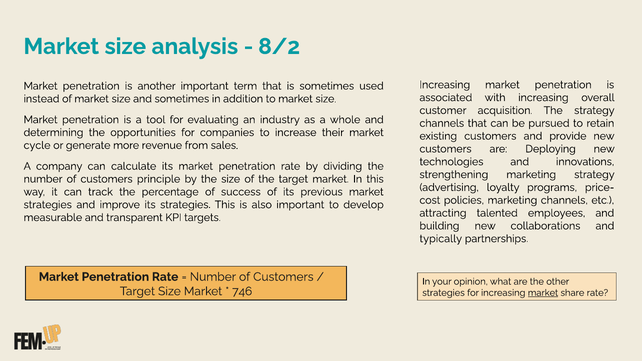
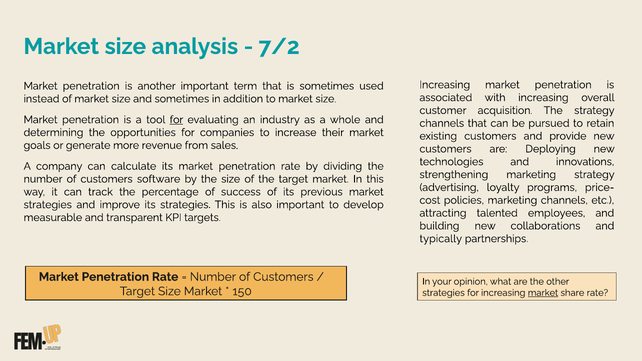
8/2: 8/2 -> 7/2
for at (176, 120) underline: none -> present
cycle: cycle -> goals
principle: principle -> software
746: 746 -> 150
